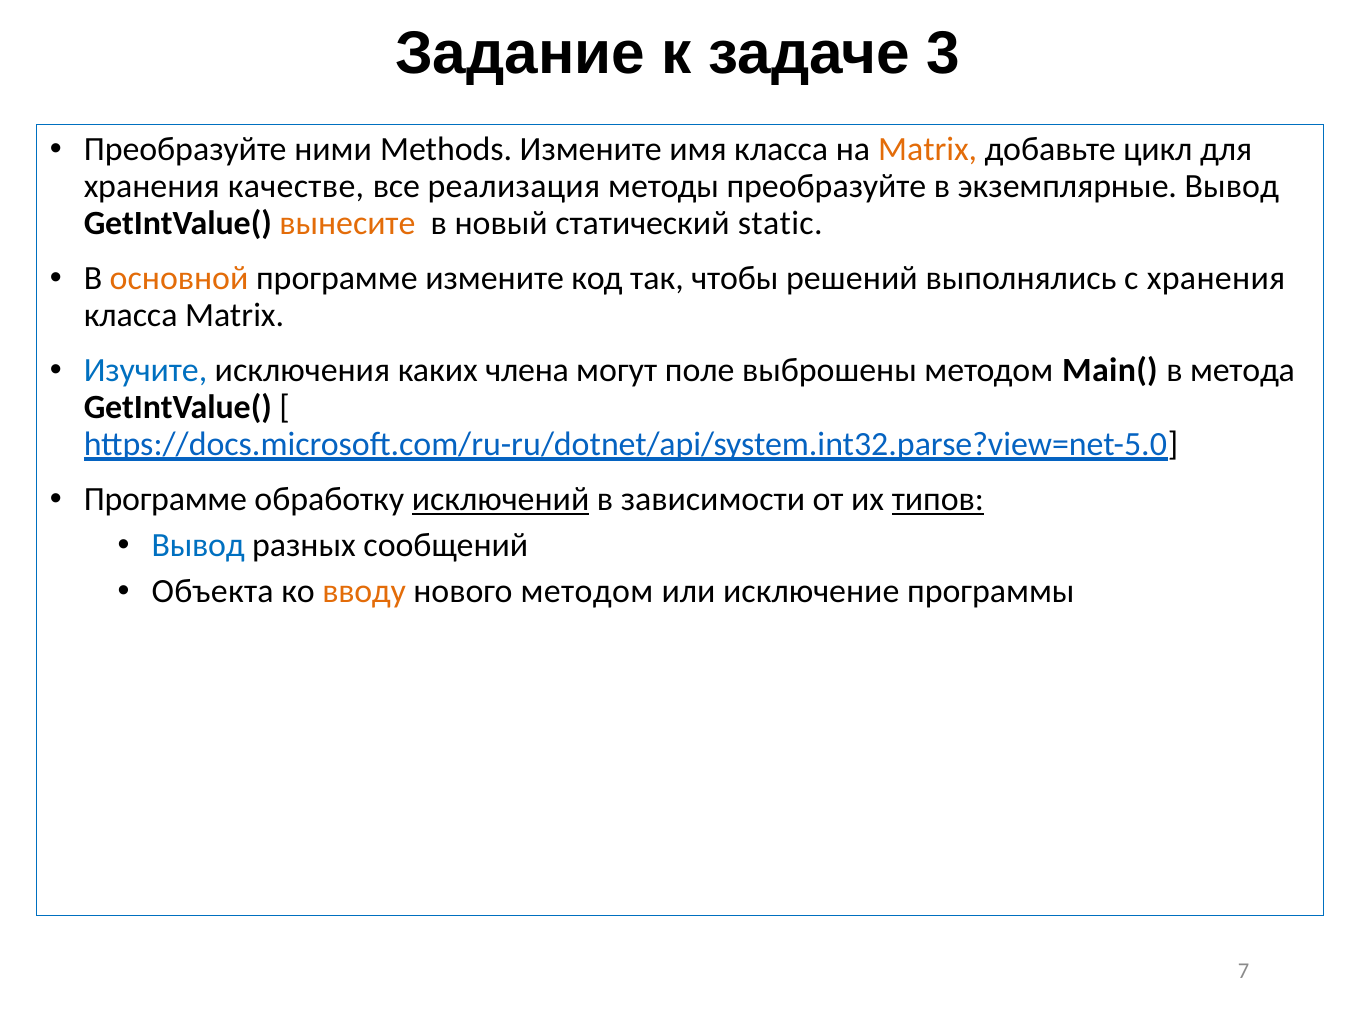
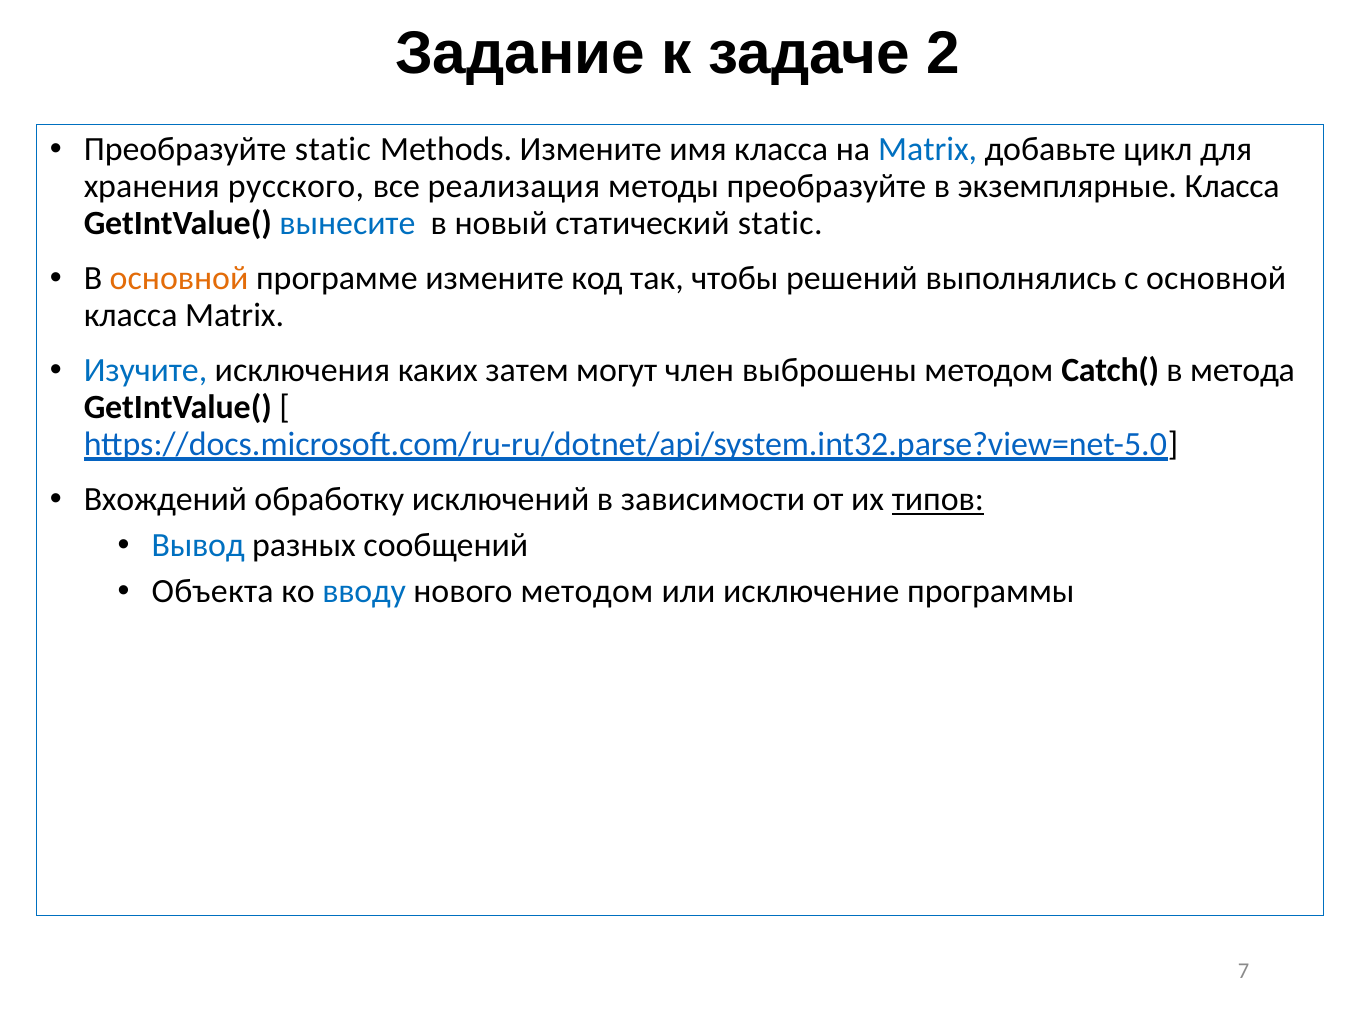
3: 3 -> 2
Преобразуйте ними: ними -> static
Matrix at (928, 150) colour: orange -> blue
качестве: качестве -> русского
экземплярные Вывод: Вывод -> Класса
вынесите colour: orange -> blue
с хранения: хранения -> основной
члена: члена -> затем
поле: поле -> член
Main(: Main( -> Catch(
Программе at (165, 500): Программе -> Вхождений
исключений underline: present -> none
вводу colour: orange -> blue
